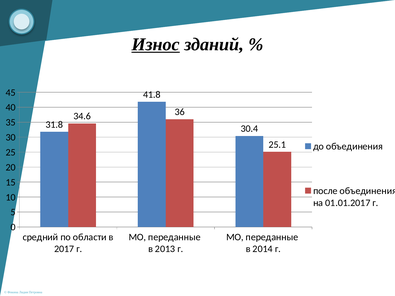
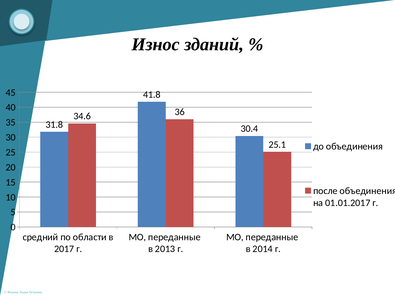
Износ underline: present -> none
